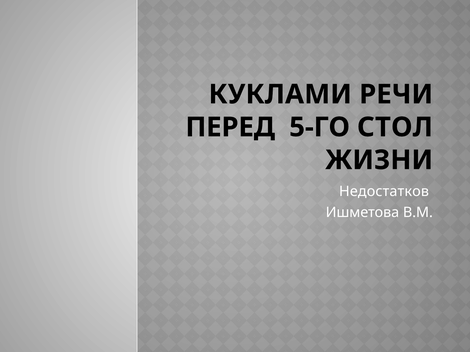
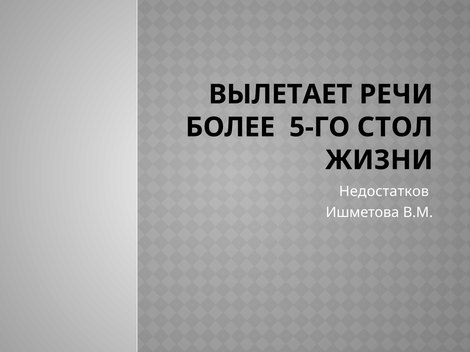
КУКЛАМИ: КУКЛАМИ -> ВЫЛЕТАЕТ
ПЕРЕД: ПЕРЕД -> БОЛЕЕ
